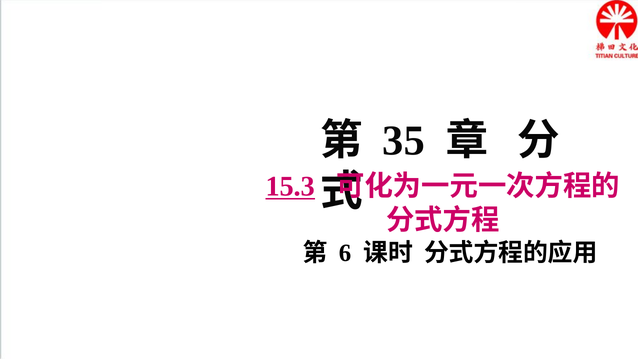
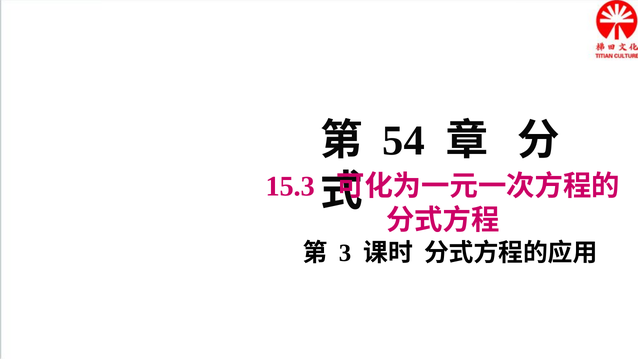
35: 35 -> 54
15.3 underline: present -> none
6: 6 -> 3
